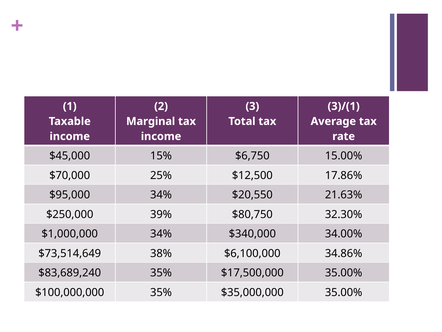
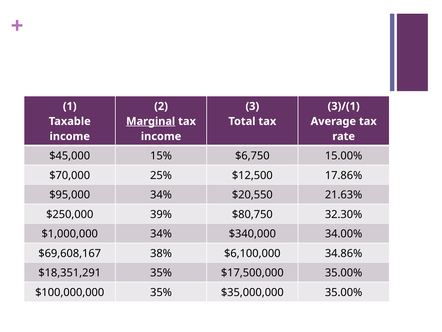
Marginal underline: none -> present
$73,514,649: $73,514,649 -> $69,608,167
$83,689,240: $83,689,240 -> $18,351,291
